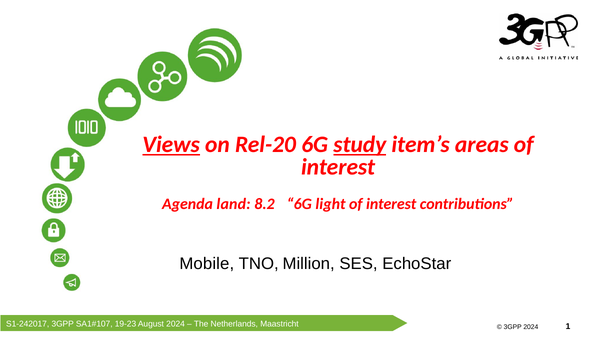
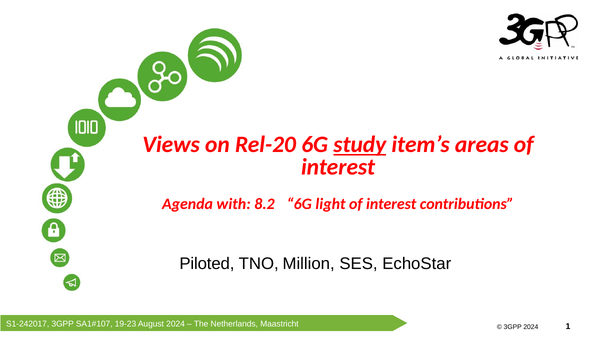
Views underline: present -> none
land: land -> with
Mobile: Mobile -> Piloted
